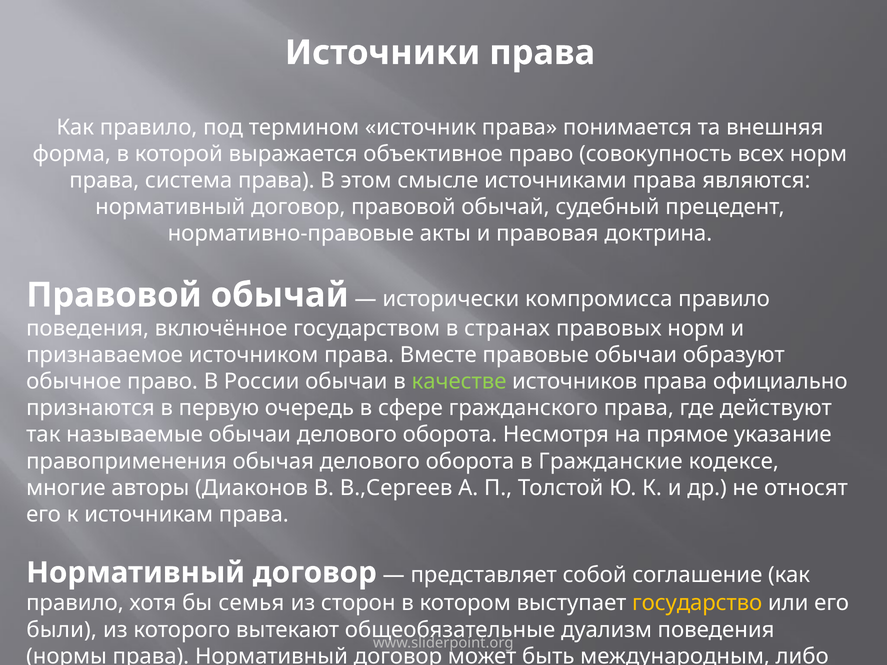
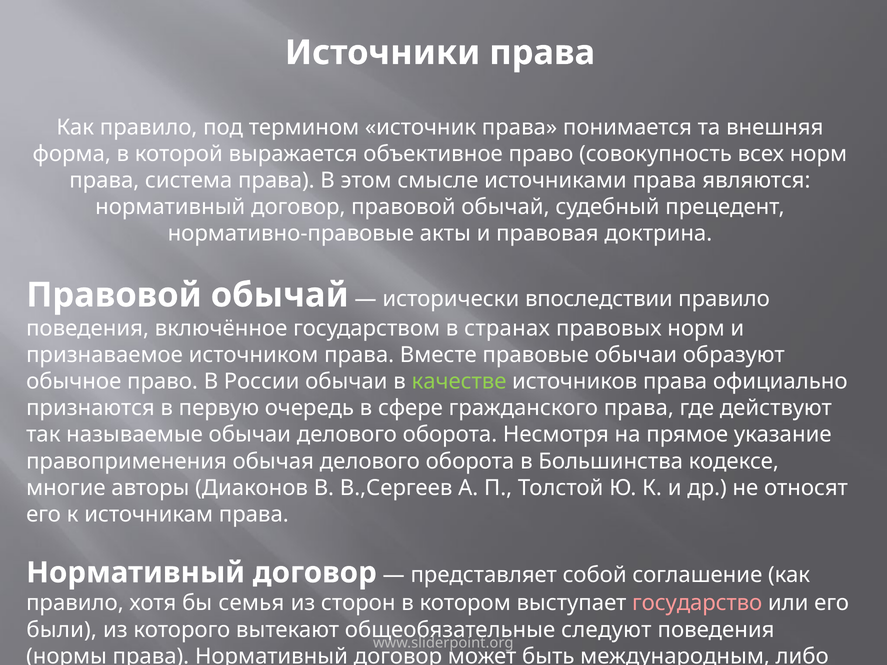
компромисса: компромисса -> впоследствии
Гражданские: Гражданские -> Большинства
государство colour: yellow -> pink
дуализм: дуализм -> следуют
